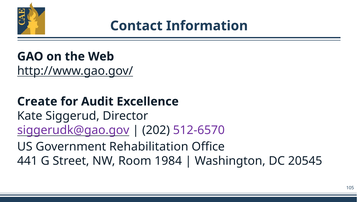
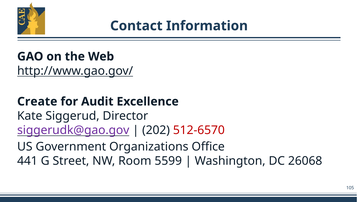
512-6570 colour: purple -> red
Rehabilitation: Rehabilitation -> Organizations
1984: 1984 -> 5599
20545: 20545 -> 26068
